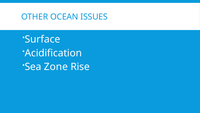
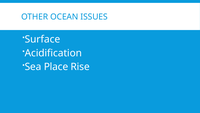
Zone: Zone -> Place
